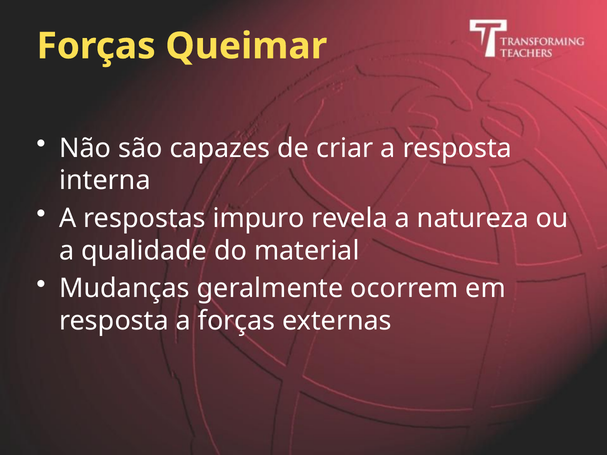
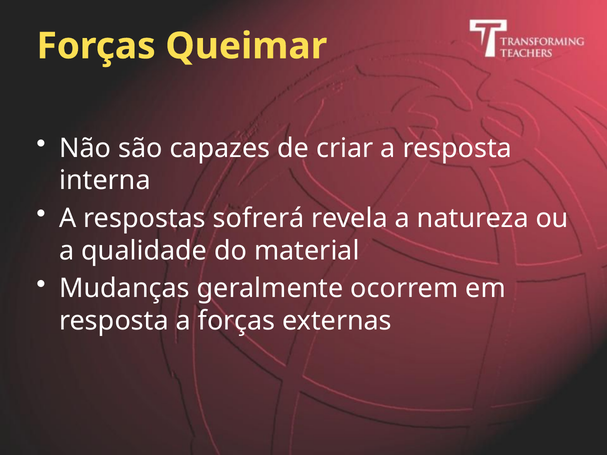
impuro: impuro -> sofrerá
